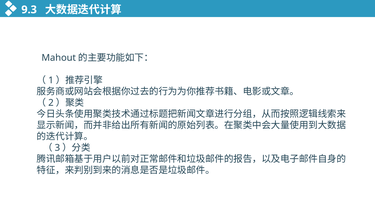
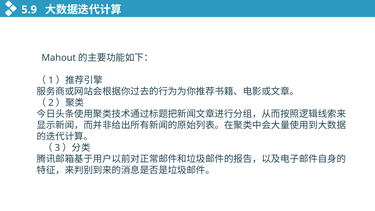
9.3: 9.3 -> 5.9
